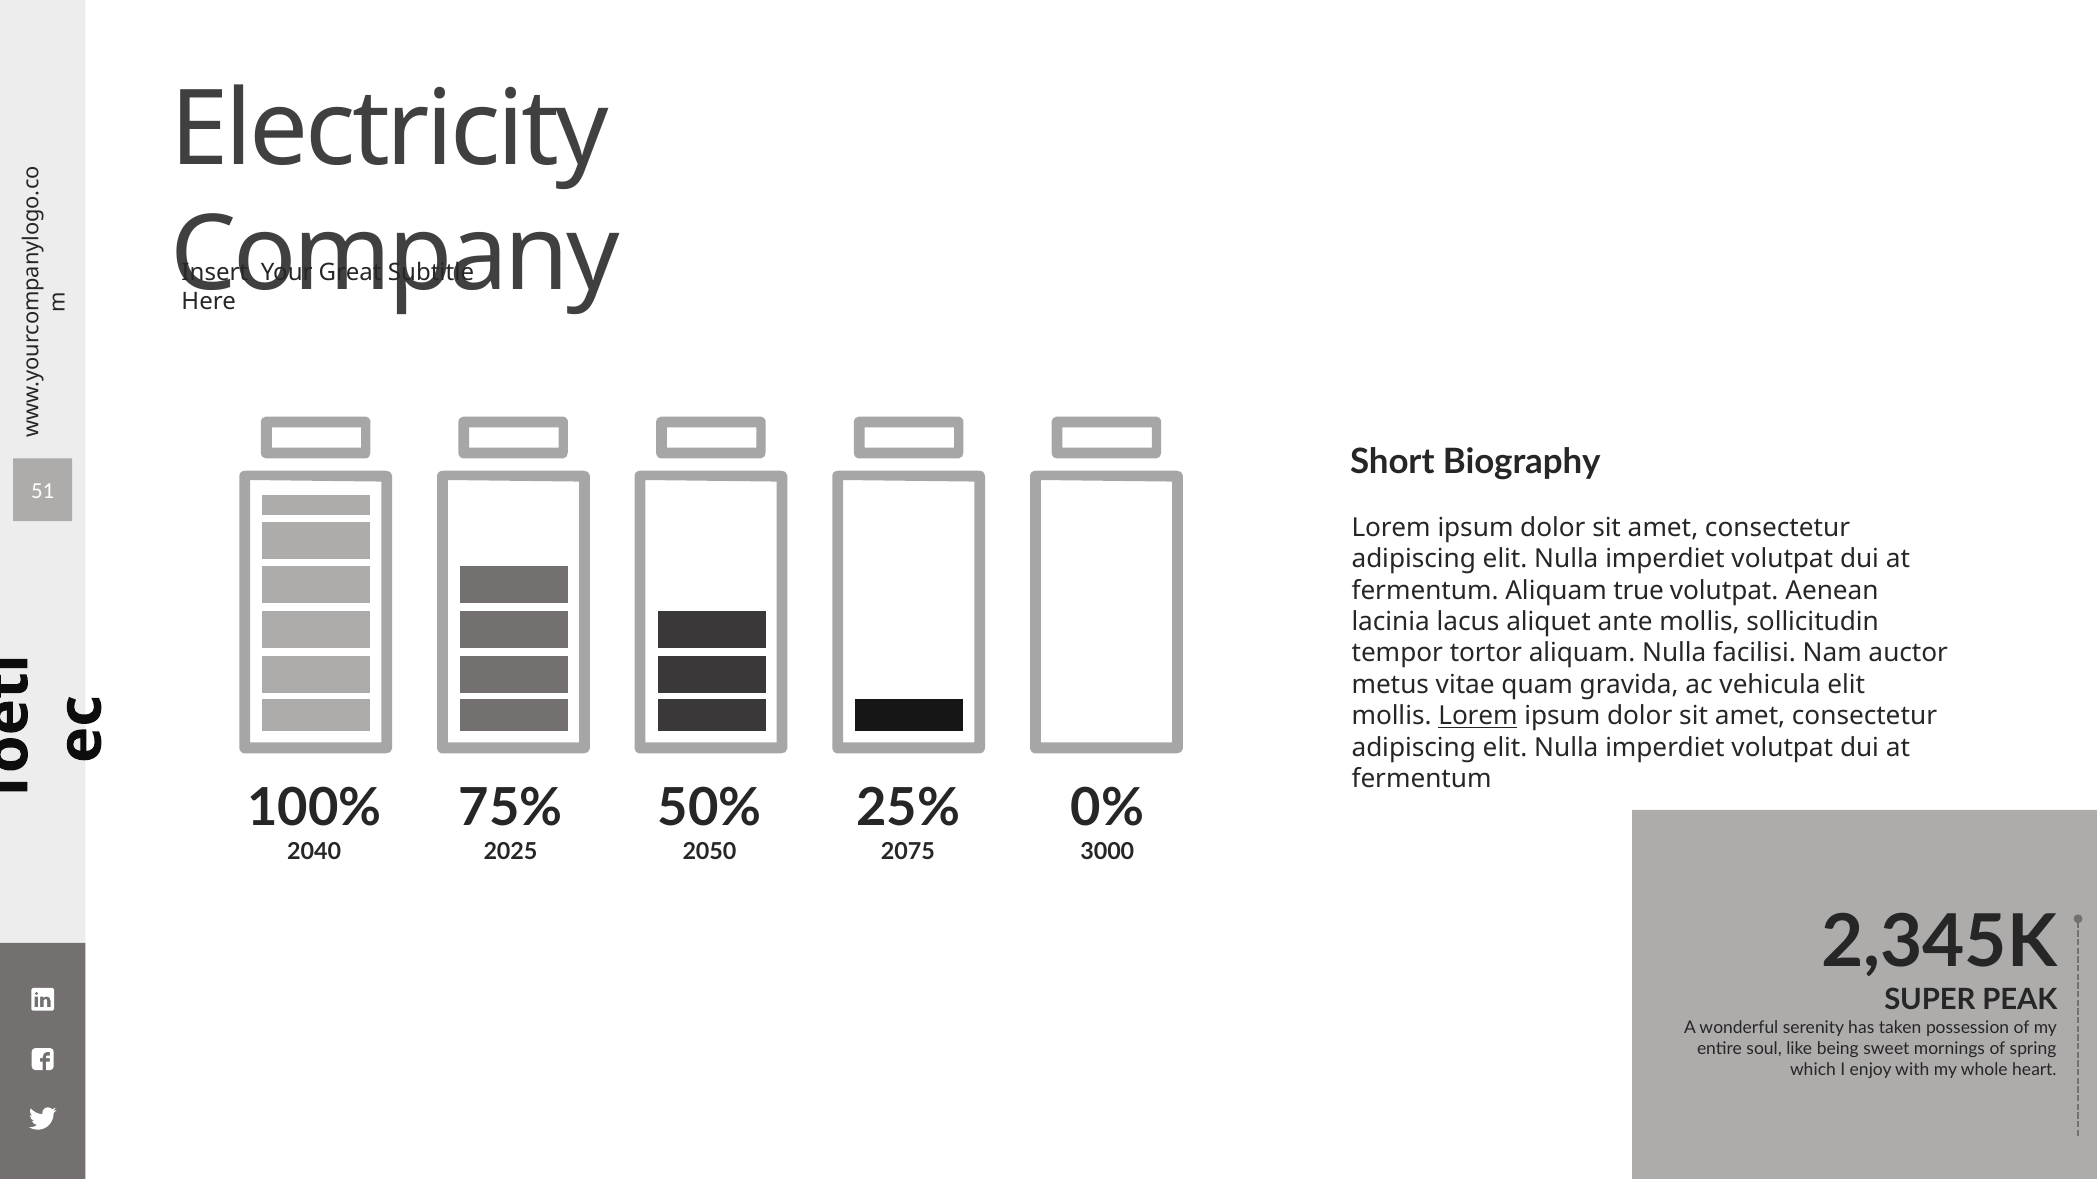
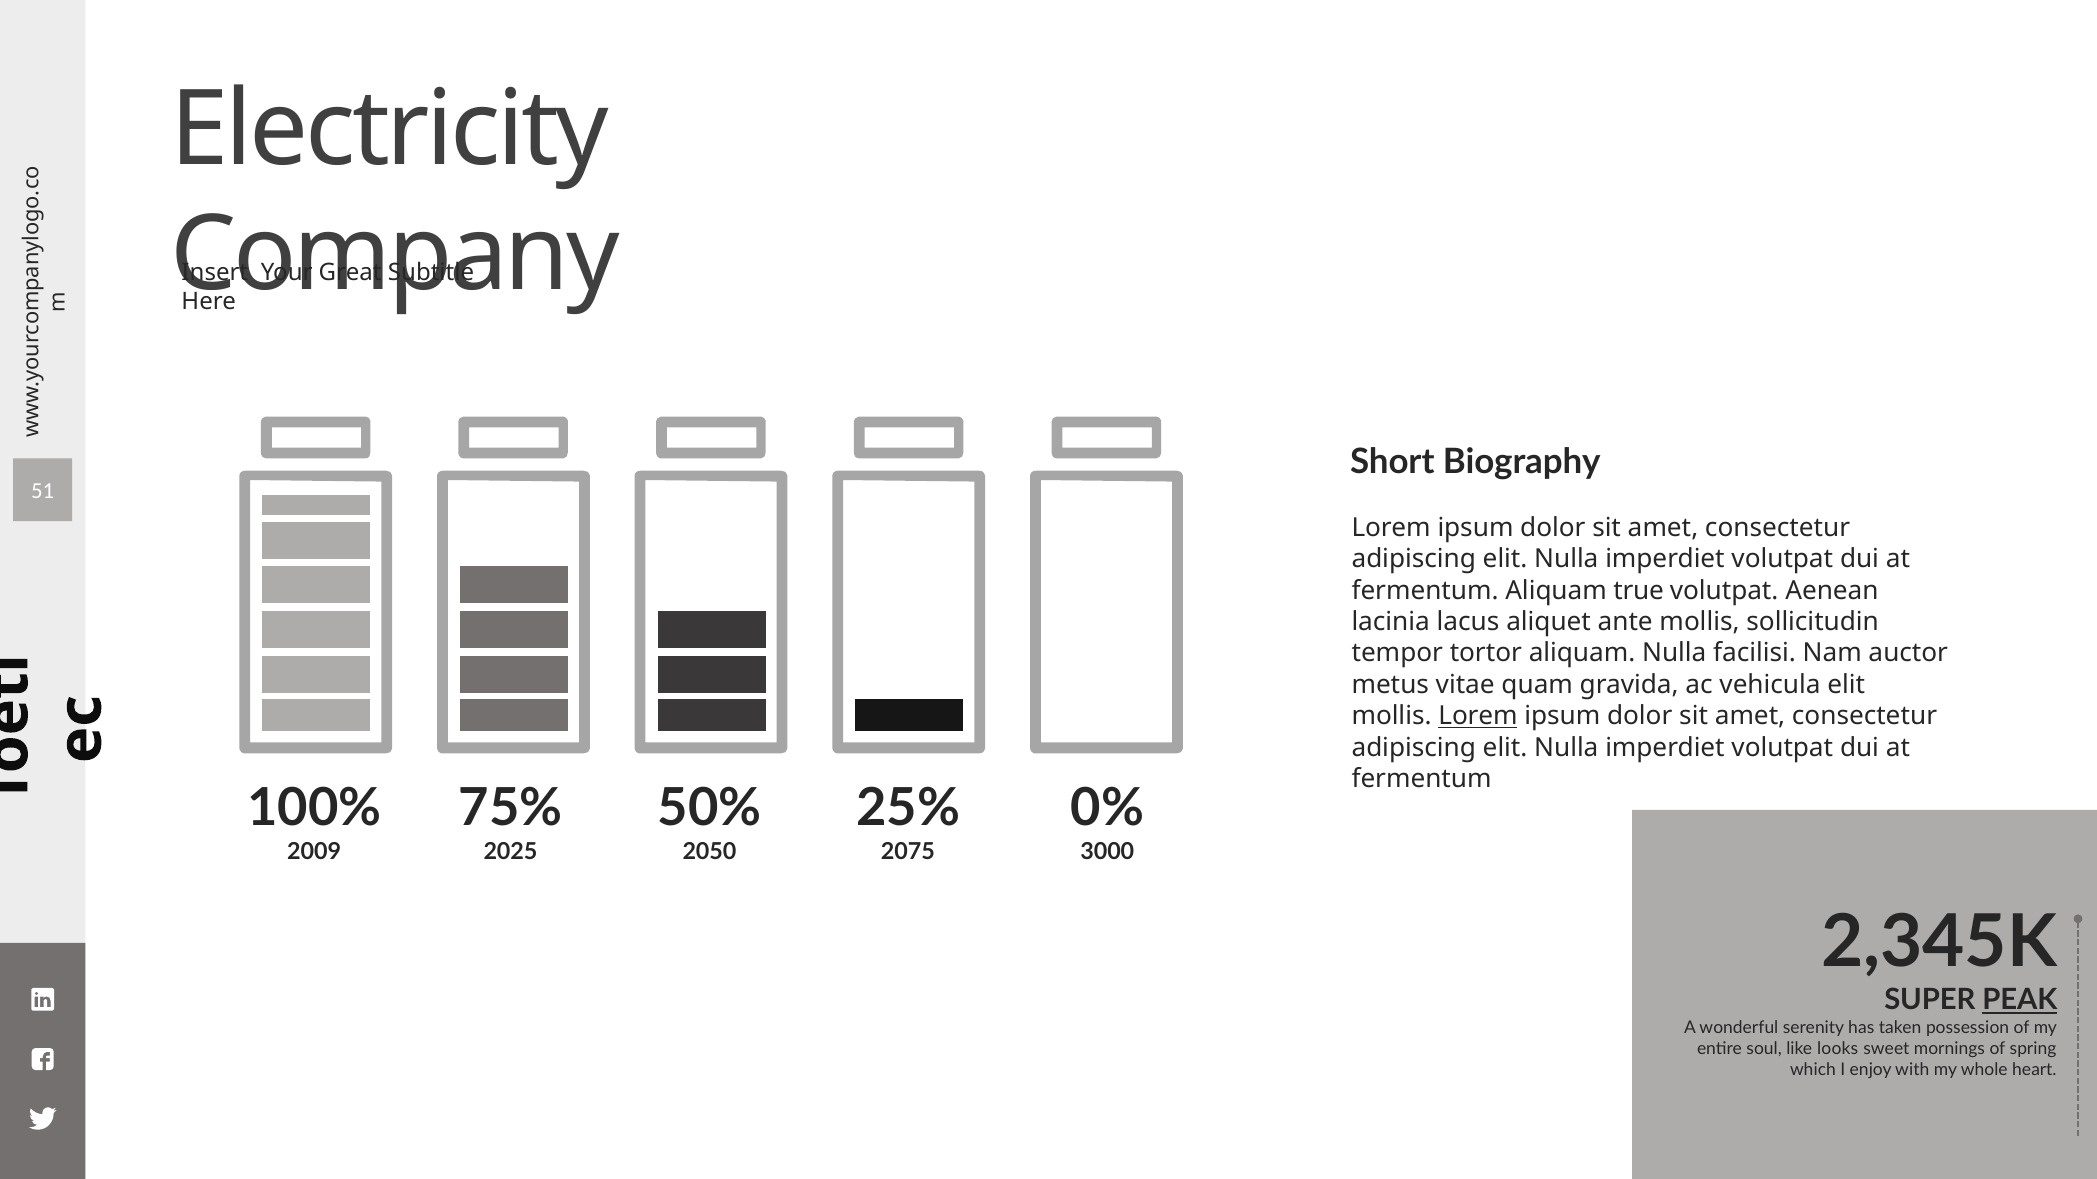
2040: 2040 -> 2009
PEAK underline: none -> present
being: being -> looks
